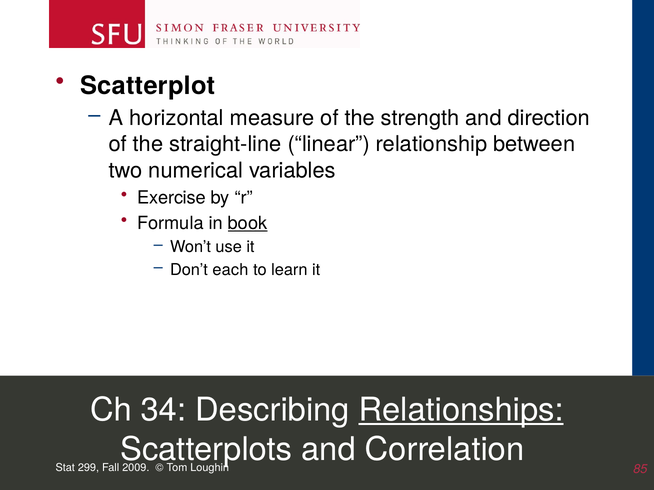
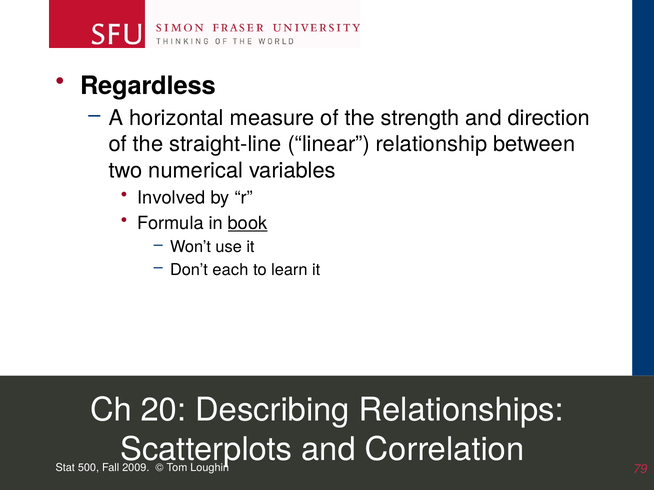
Scatterplot: Scatterplot -> Regardless
Exercise: Exercise -> Involved
34: 34 -> 20
Relationships underline: present -> none
299: 299 -> 500
85: 85 -> 79
